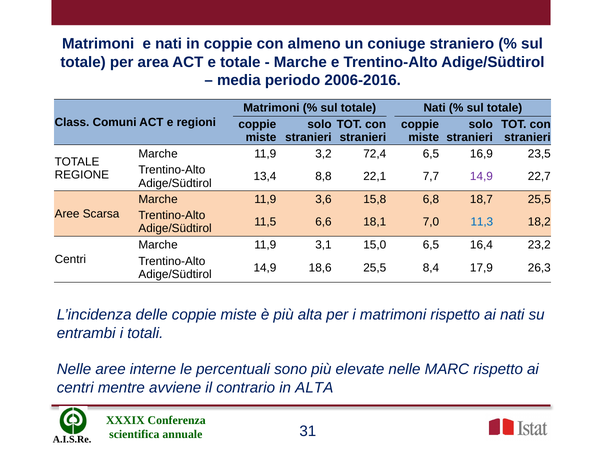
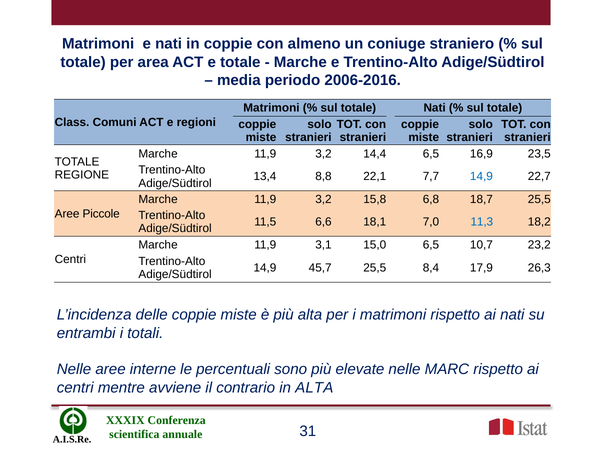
72,4: 72,4 -> 14,4
14,9 at (481, 176) colour: purple -> blue
3,6 at (323, 199): 3,6 -> 3,2
Scarsa: Scarsa -> Piccole
16,4: 16,4 -> 10,7
18,6: 18,6 -> 45,7
